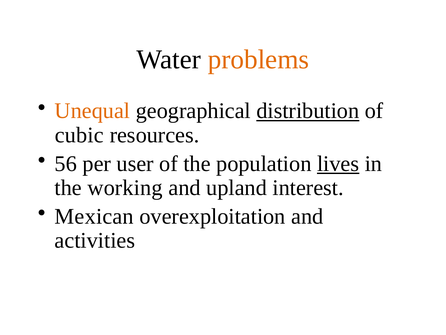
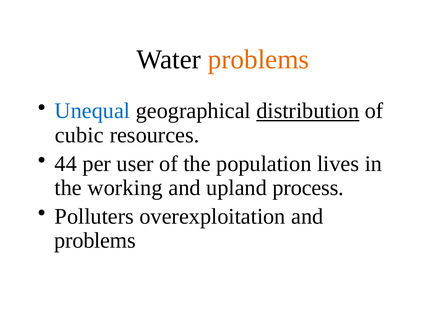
Unequal colour: orange -> blue
56: 56 -> 44
lives underline: present -> none
interest: interest -> process
Mexican: Mexican -> Polluters
activities at (95, 240): activities -> problems
